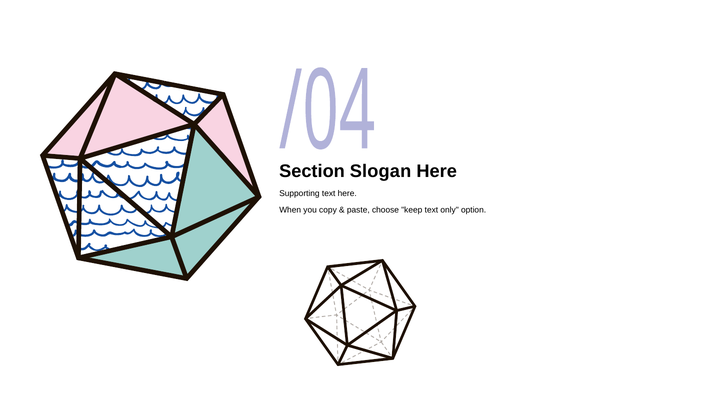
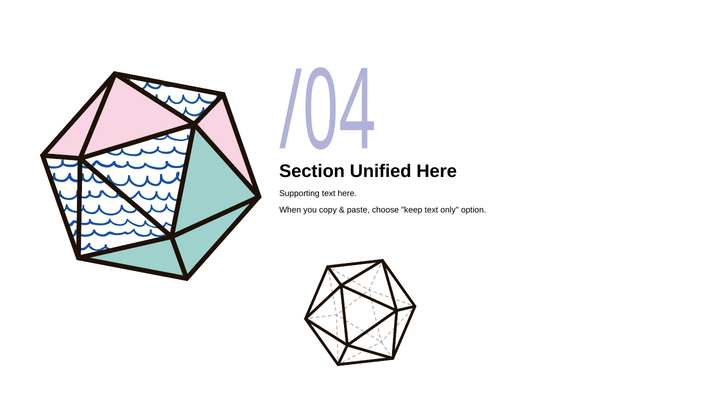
Slogan: Slogan -> Unified
